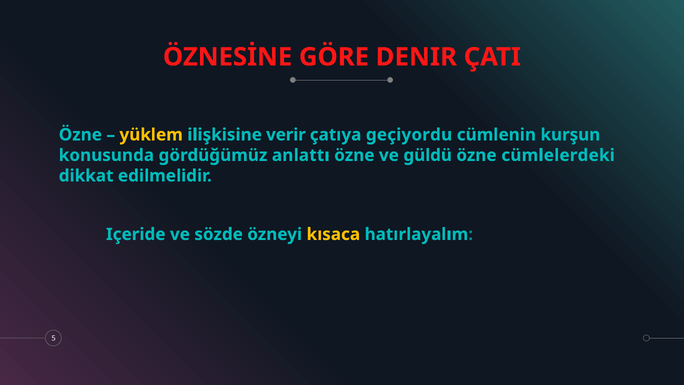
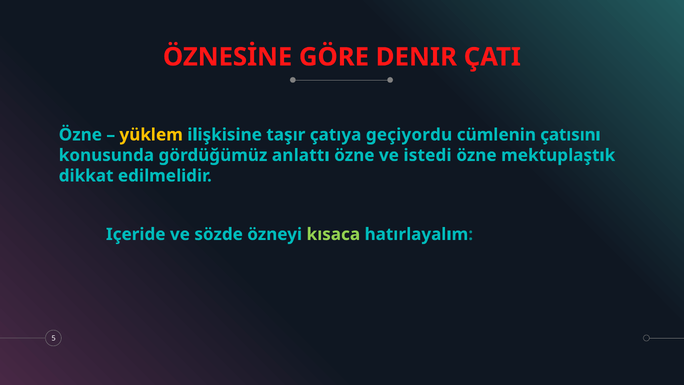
verir: verir -> taşır
kurşun: kurşun -> çatısını
güldü: güldü -> istedi
cümlelerdeki: cümlelerdeki -> mektuplaştık
kısaca colour: yellow -> light green
